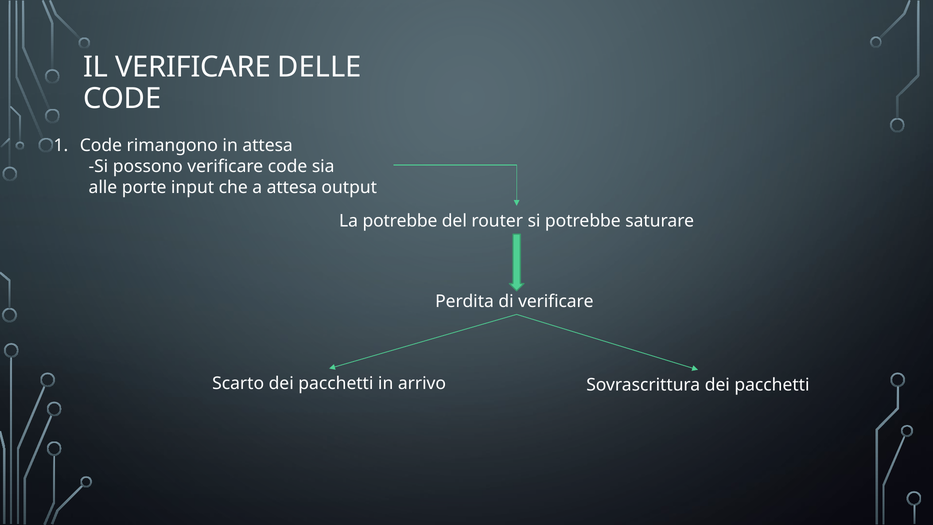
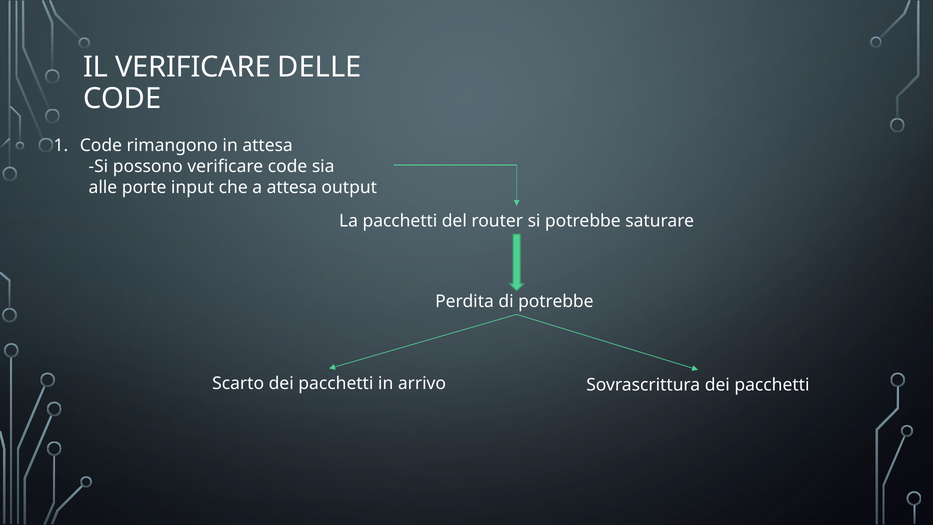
La potrebbe: potrebbe -> pacchetti
di verificare: verificare -> potrebbe
